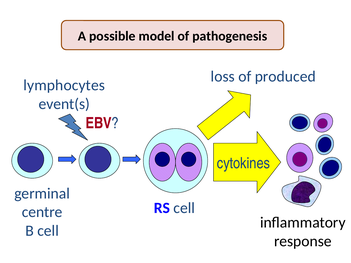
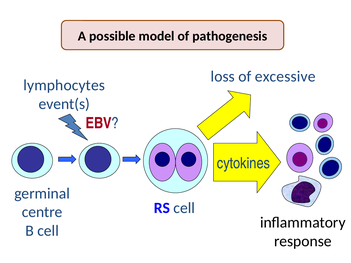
produced: produced -> excessive
